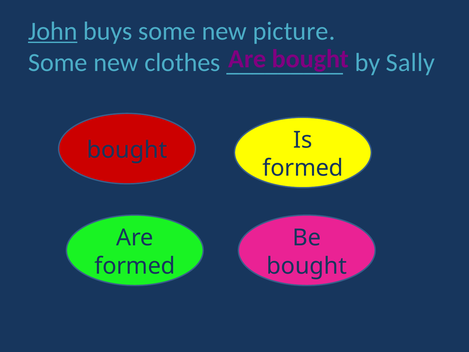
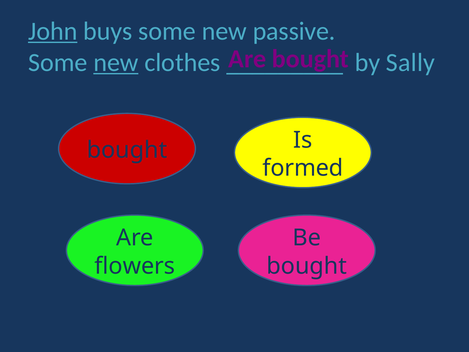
picture: picture -> passive
new at (116, 62) underline: none -> present
formed at (135, 266): formed -> flowers
